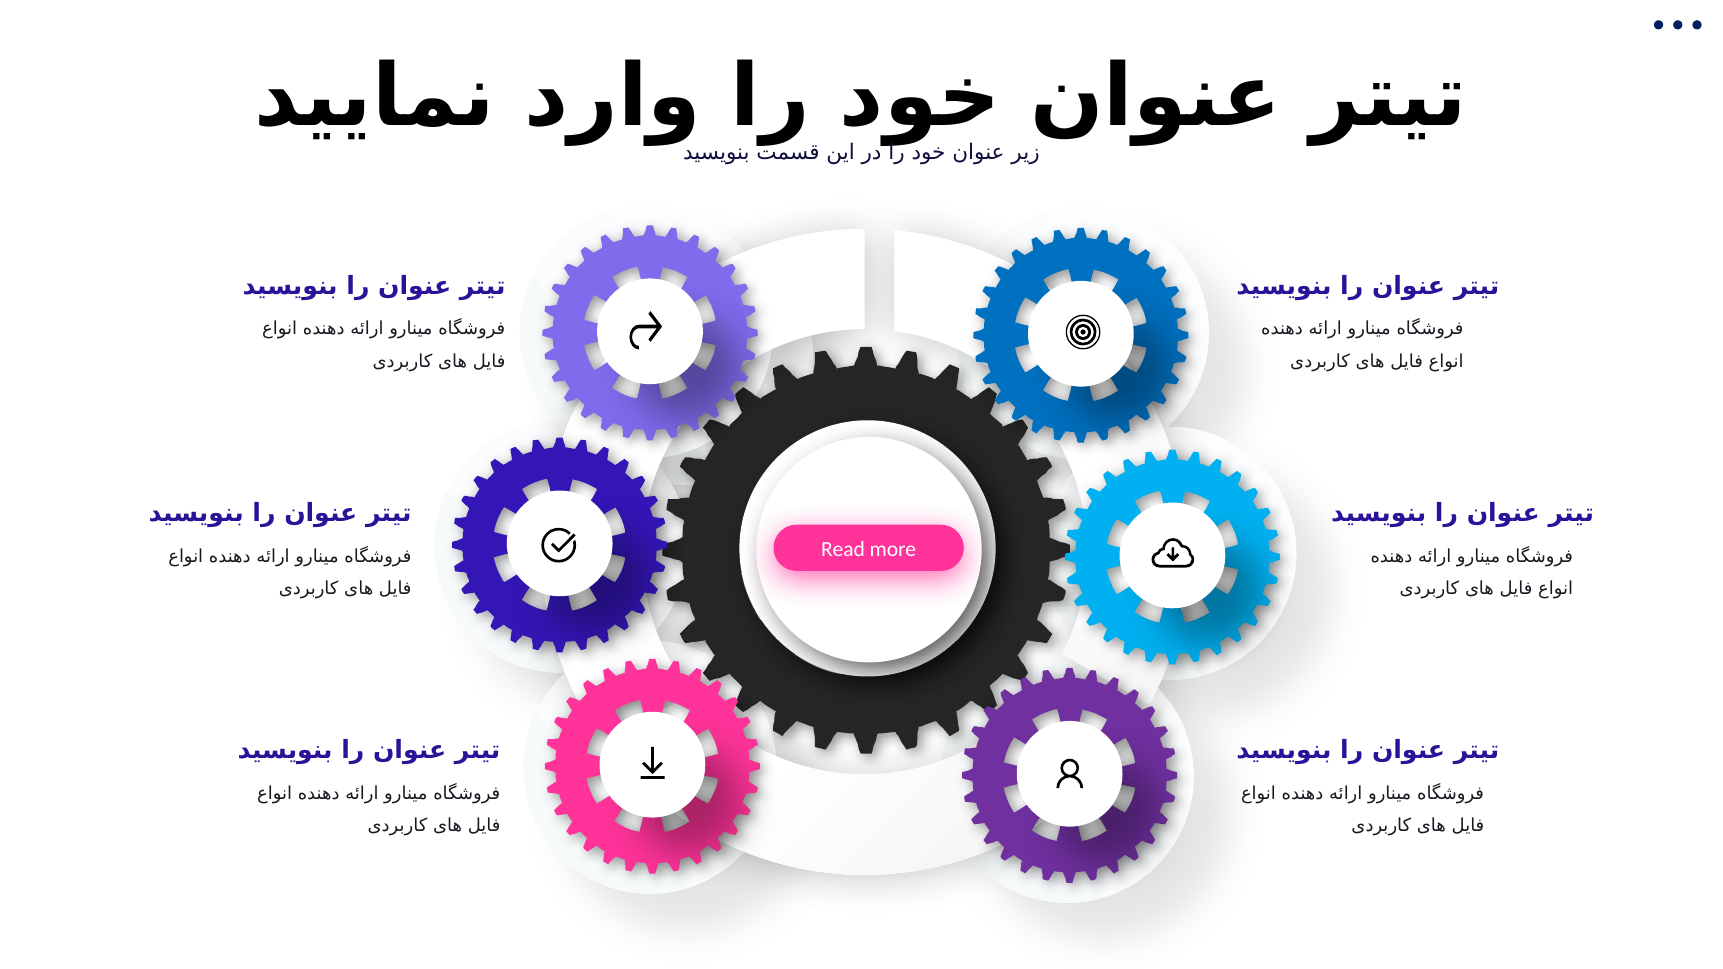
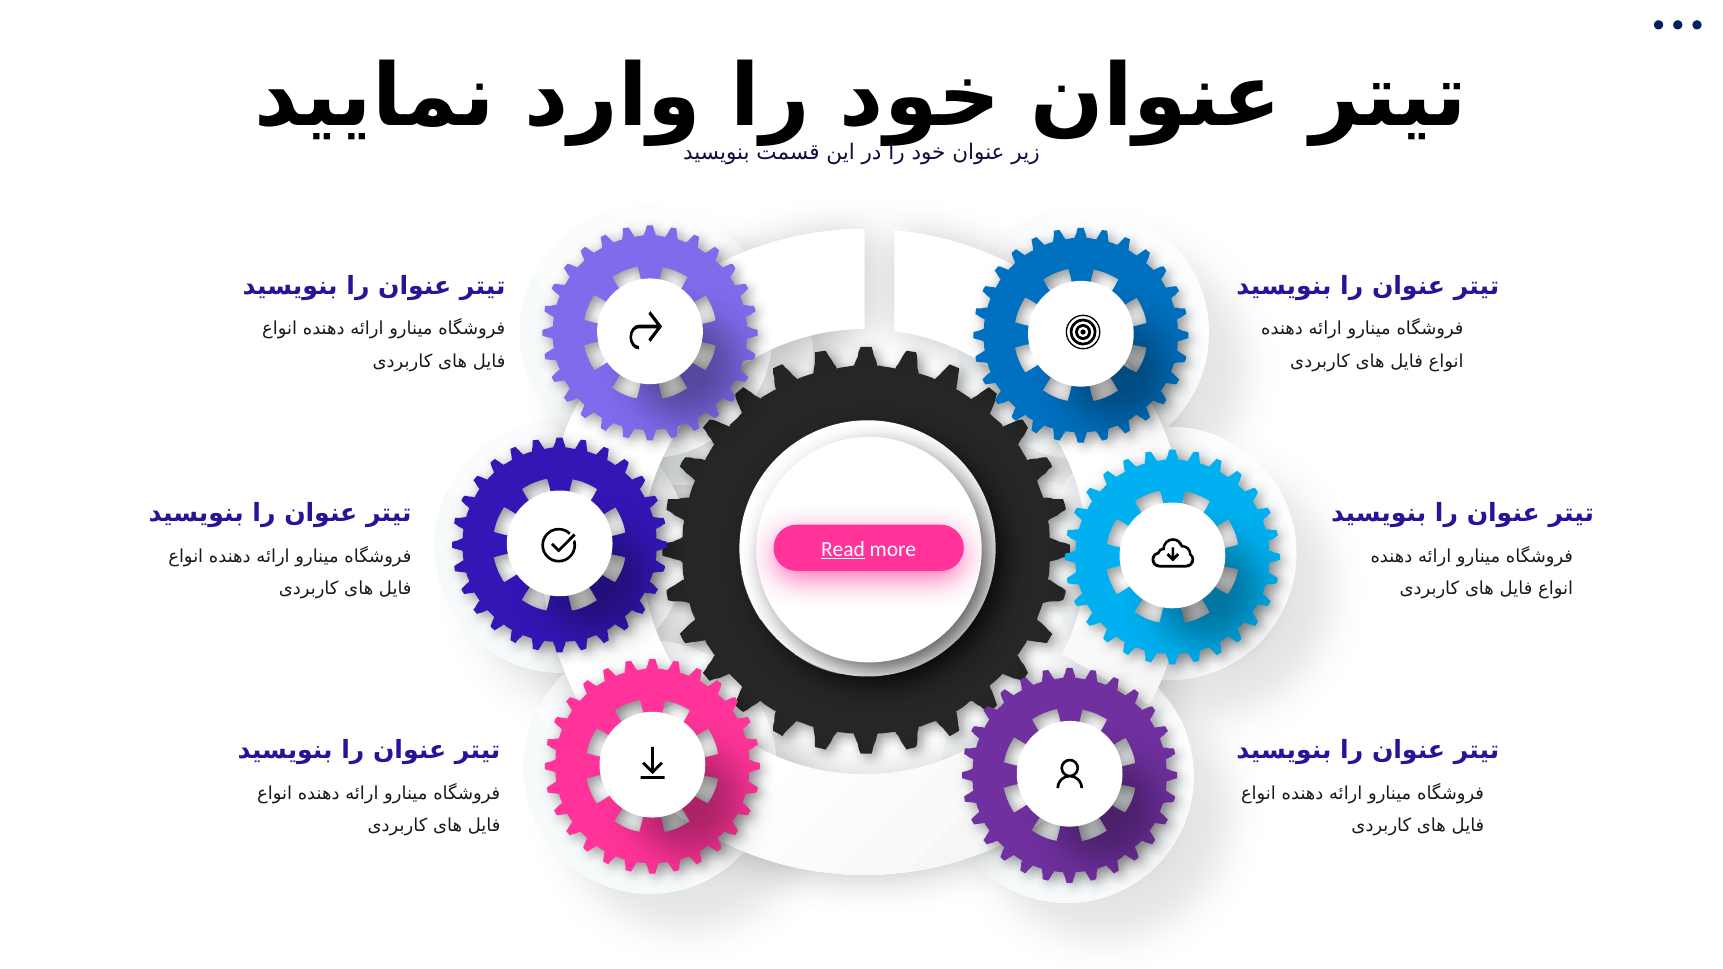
Read underline: none -> present
